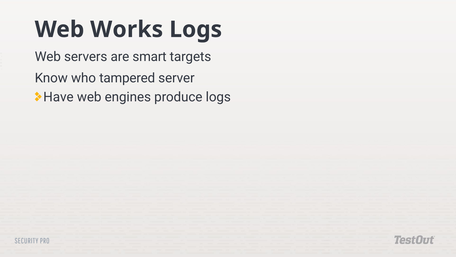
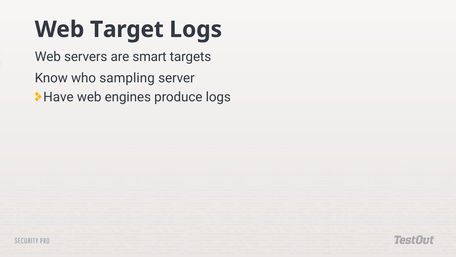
Works: Works -> Target
tampered: tampered -> sampling
